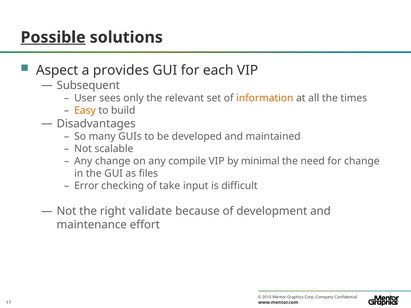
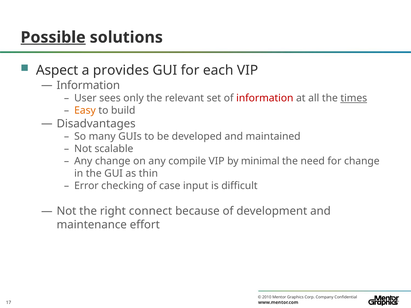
Subsequent at (88, 85): Subsequent -> Information
information at (265, 98) colour: orange -> red
times underline: none -> present
files: files -> thin
take: take -> case
validate: validate -> connect
